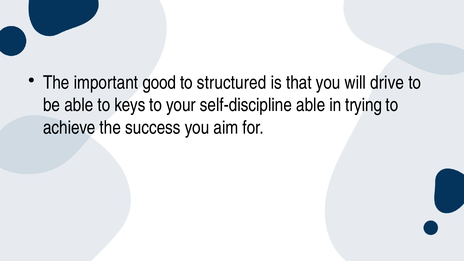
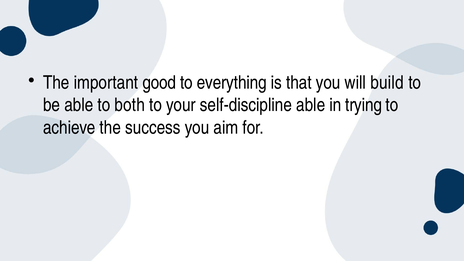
structured: structured -> everything
drive: drive -> build
keys: keys -> both
